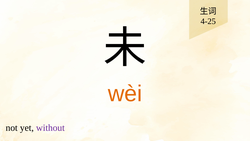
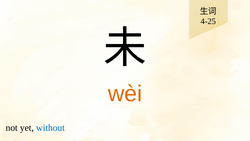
without colour: purple -> blue
